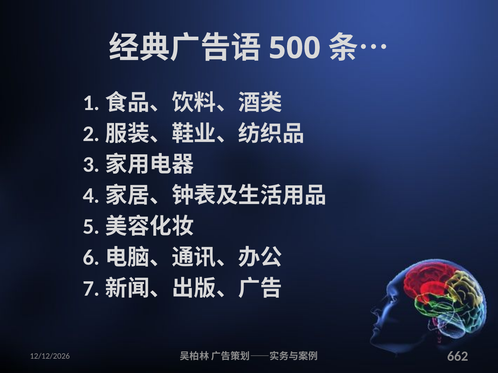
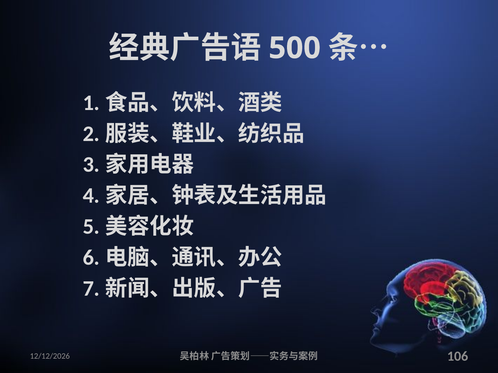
662: 662 -> 106
